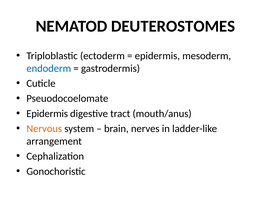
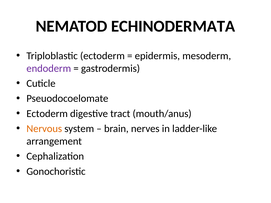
DEUTEROSTOMES: DEUTEROSTOMES -> ECHINODERMATA
endoderm colour: blue -> purple
Epidermis at (47, 114): Epidermis -> Ectoderm
